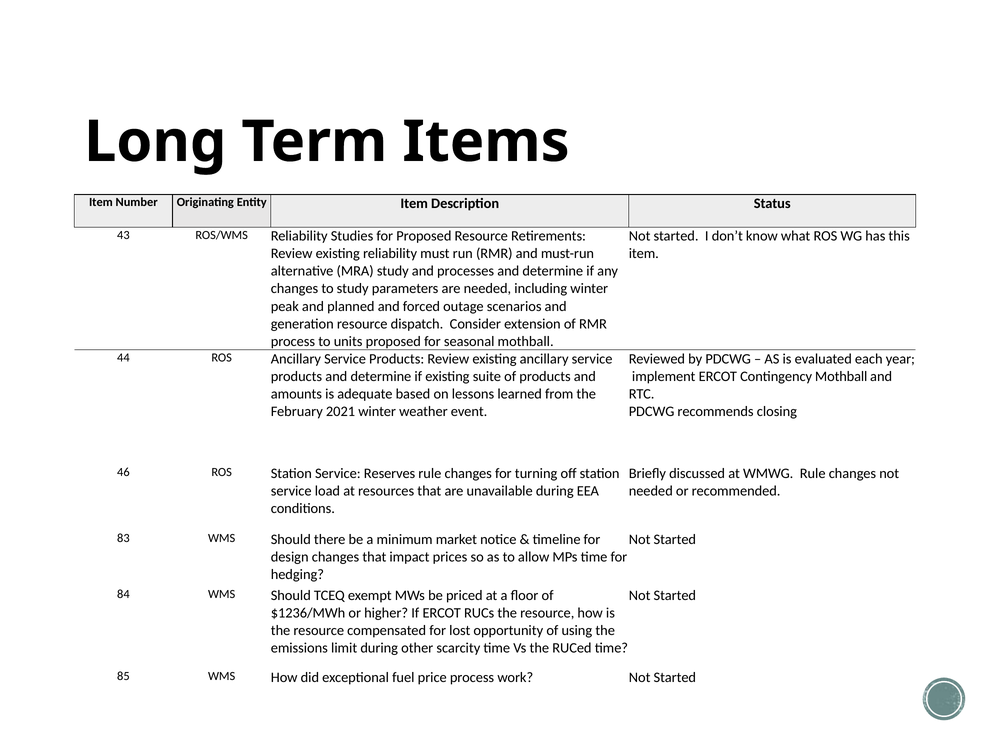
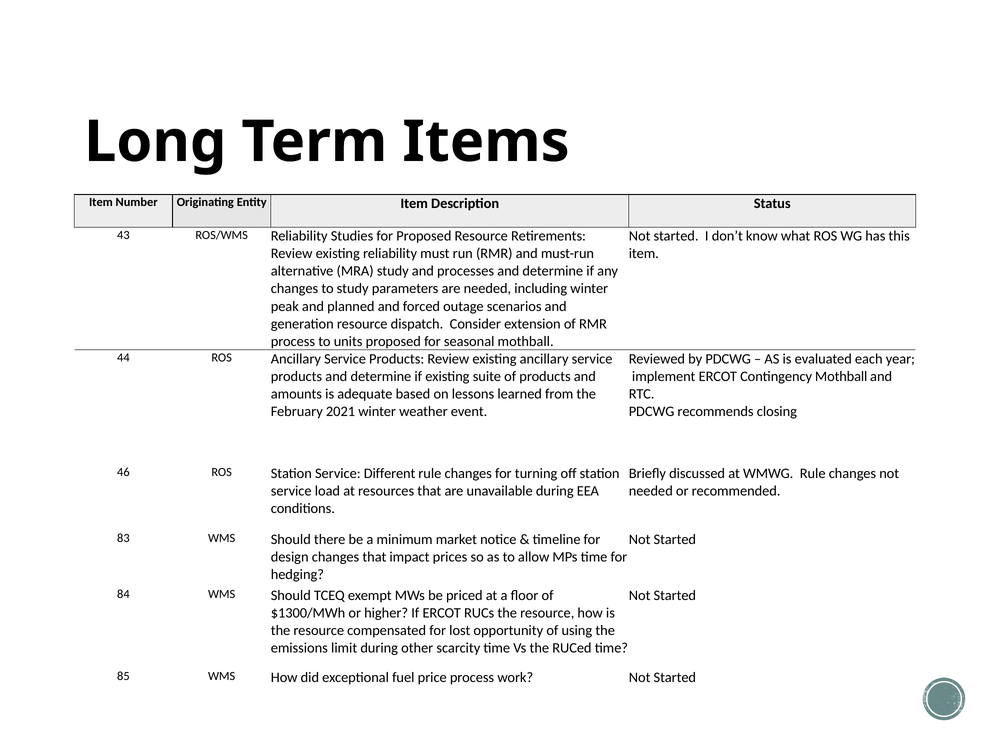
Reserves: Reserves -> Different
$1236/MWh: $1236/MWh -> $1300/MWh
